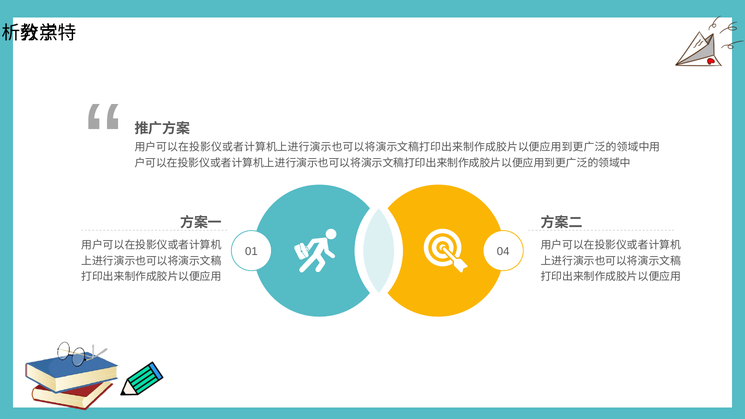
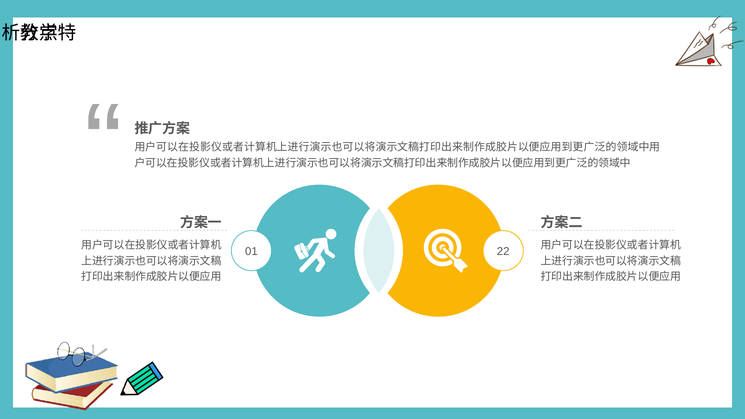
04: 04 -> 22
